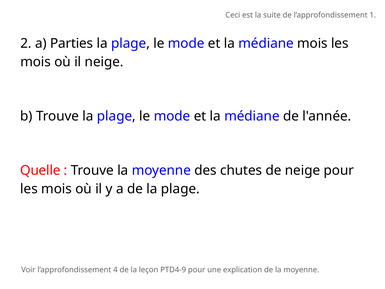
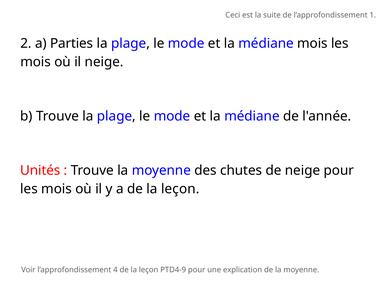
Quelle: Quelle -> Unités
a de la plage: plage -> leçon
